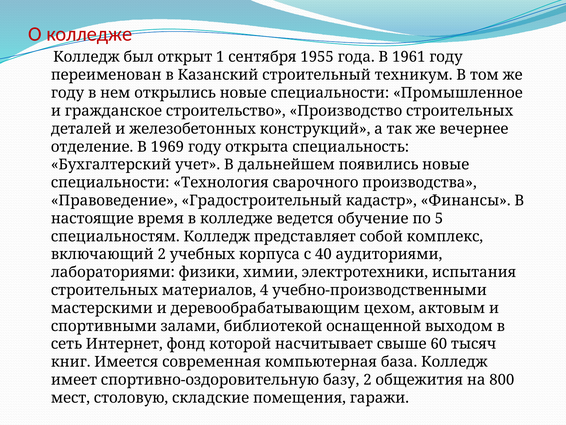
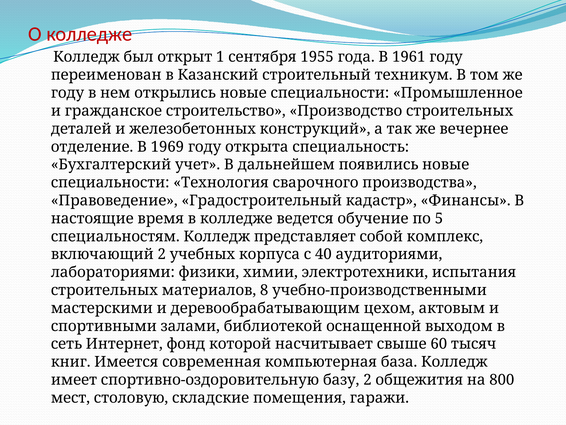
4: 4 -> 8
